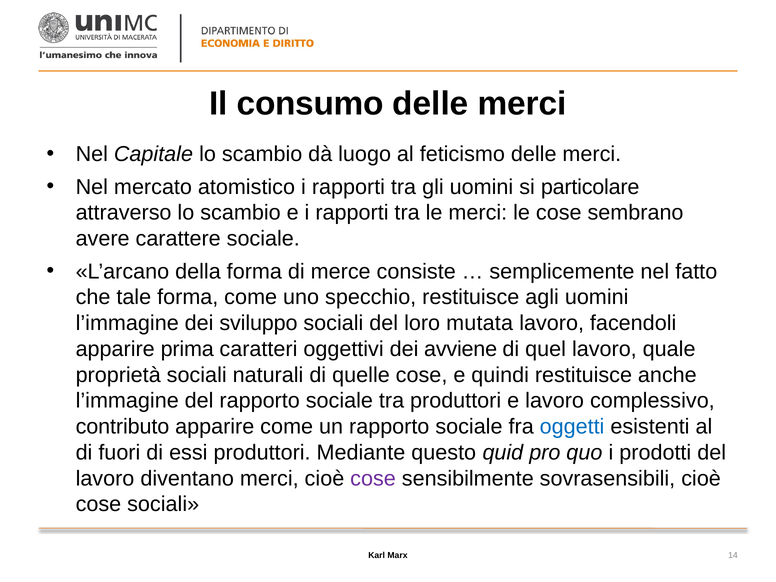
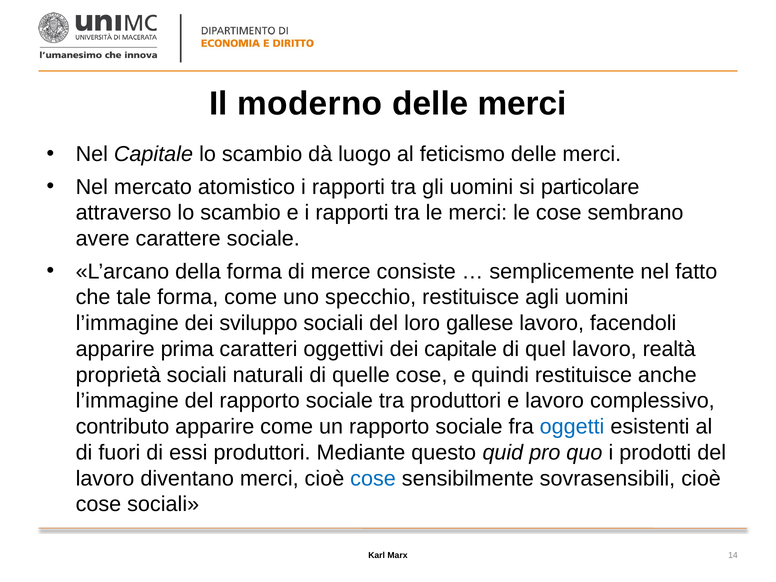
consumo: consumo -> moderno
mutata: mutata -> gallese
dei avviene: avviene -> capitale
quale: quale -> realtà
cose at (373, 478) colour: purple -> blue
